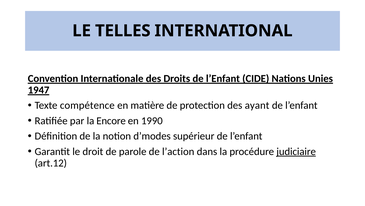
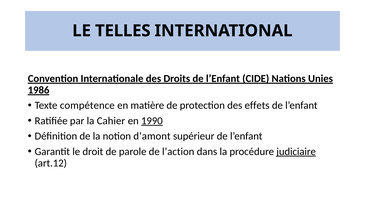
1947: 1947 -> 1986
ayant: ayant -> effets
Encore: Encore -> Cahier
1990 underline: none -> present
d’modes: d’modes -> d’amont
